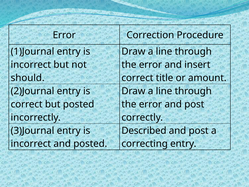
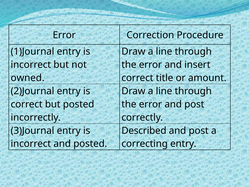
should: should -> owned
